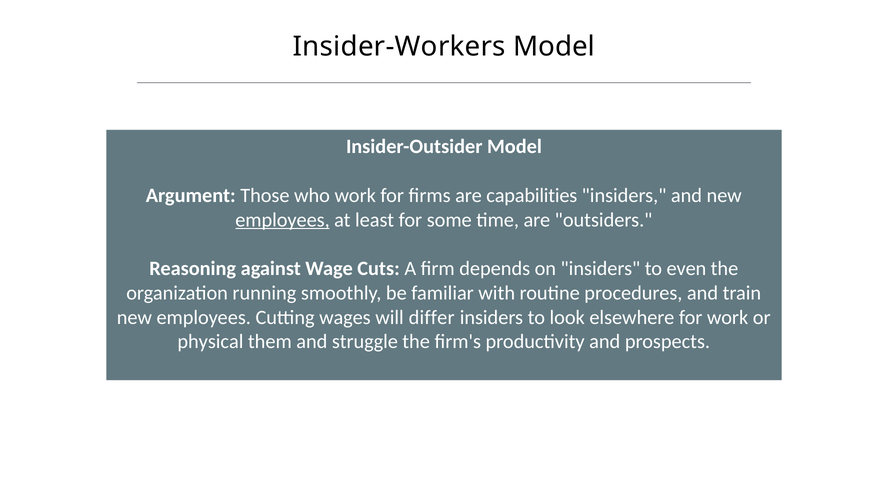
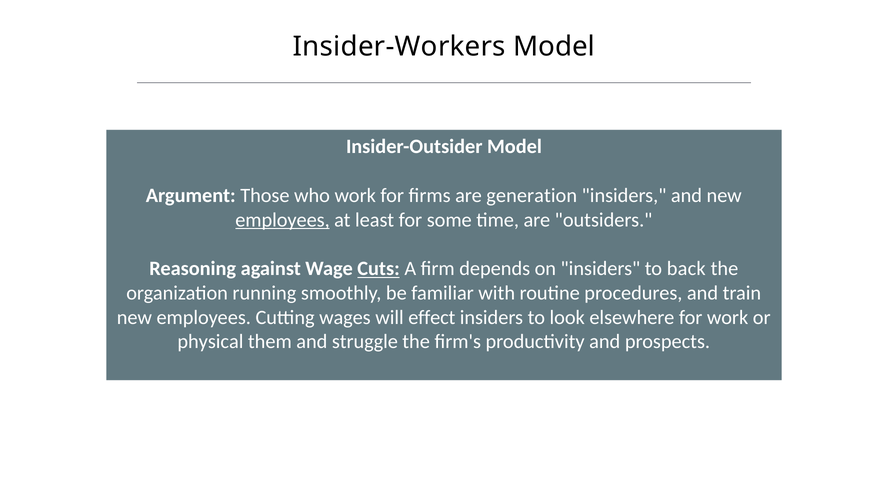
capabilities: capabilities -> generation
Cuts underline: none -> present
even: even -> back
differ: differ -> effect
